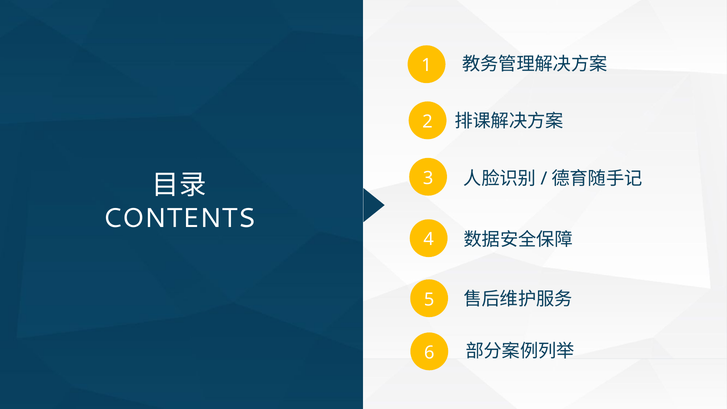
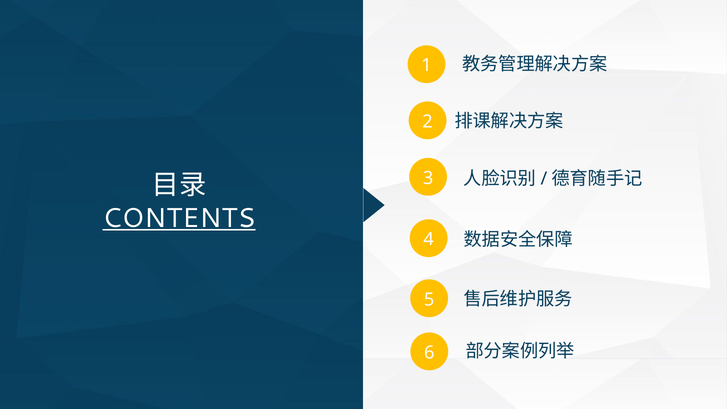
CONTENTS underline: none -> present
